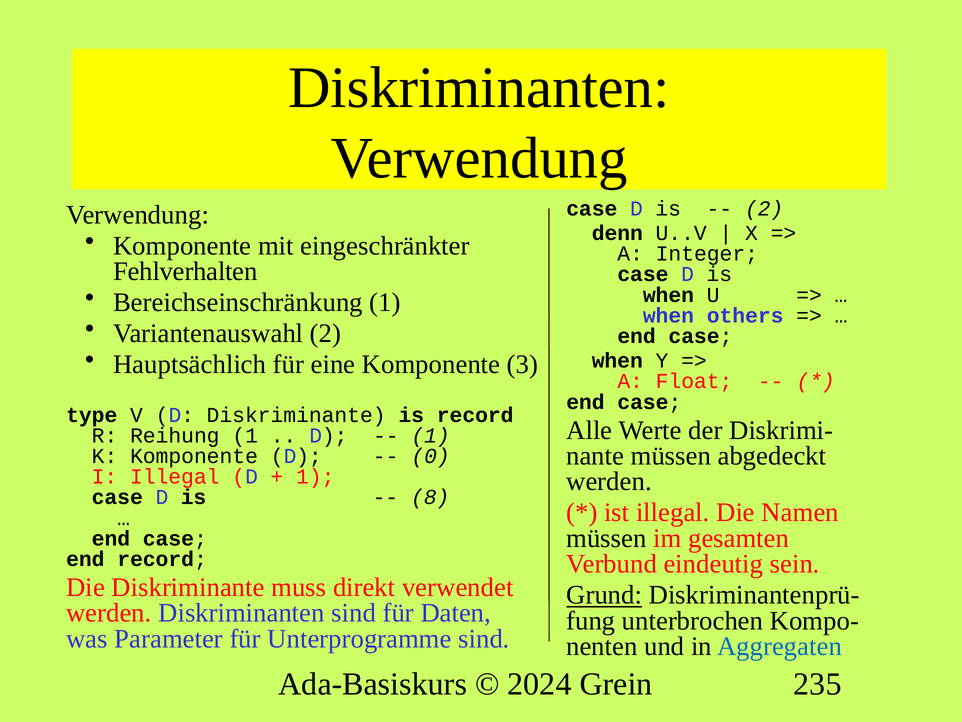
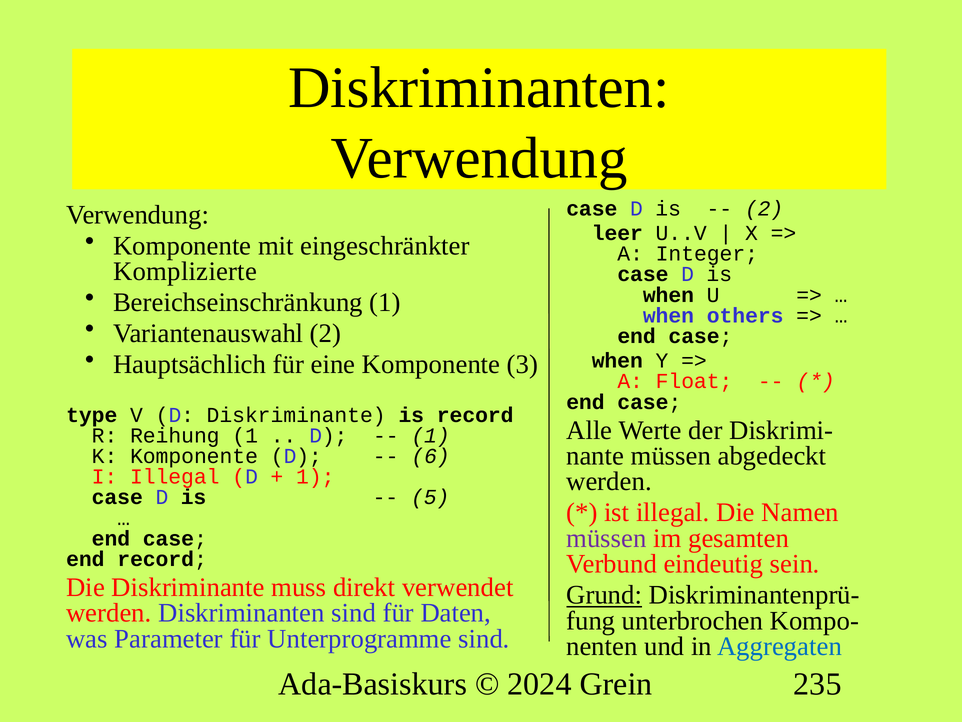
denn: denn -> leer
Fehlverhalten: Fehlverhalten -> Komplizierte
0: 0 -> 6
8: 8 -> 5
müssen at (606, 538) colour: black -> purple
